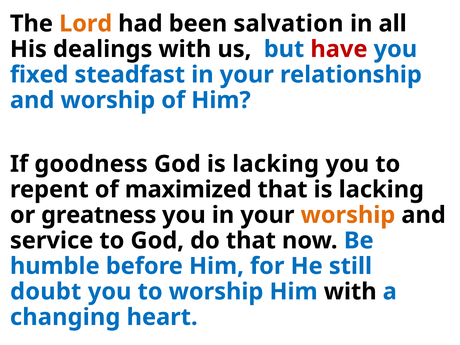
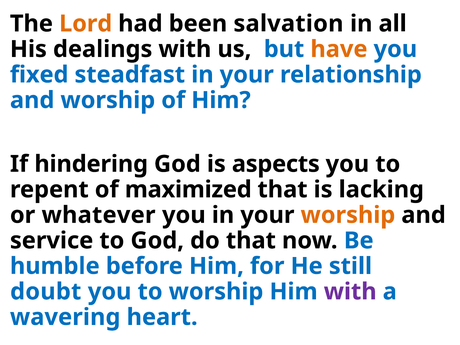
have colour: red -> orange
goodness: goodness -> hindering
God is lacking: lacking -> aspects
greatness: greatness -> whatever
with at (350, 292) colour: black -> purple
changing: changing -> wavering
